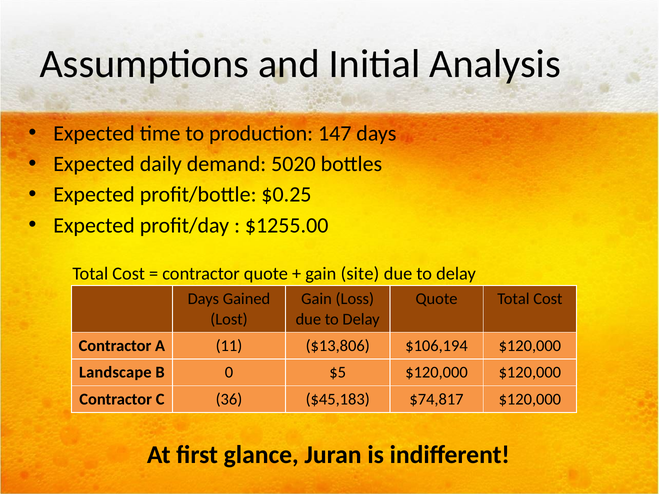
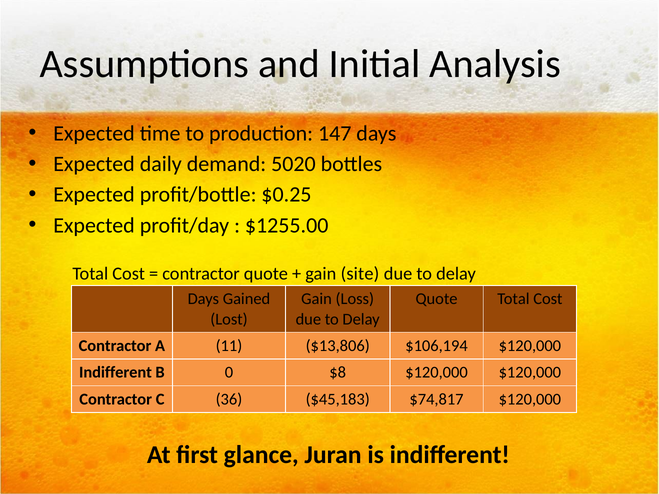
Landscape at (115, 373): Landscape -> Indifferent
$5: $5 -> $8
